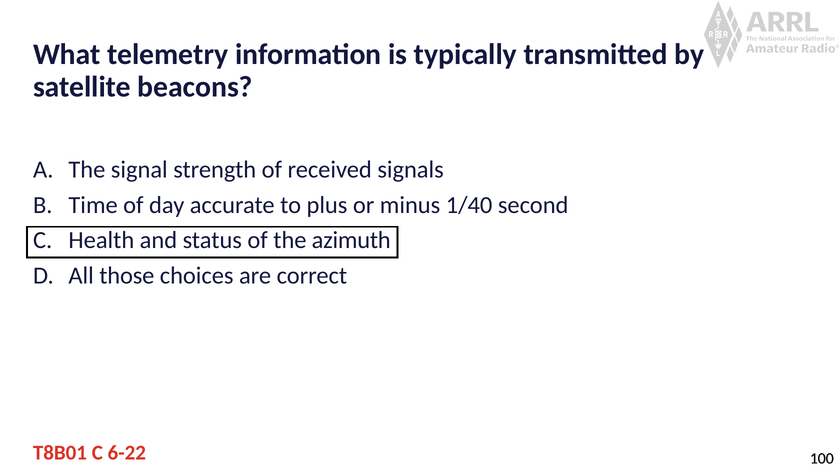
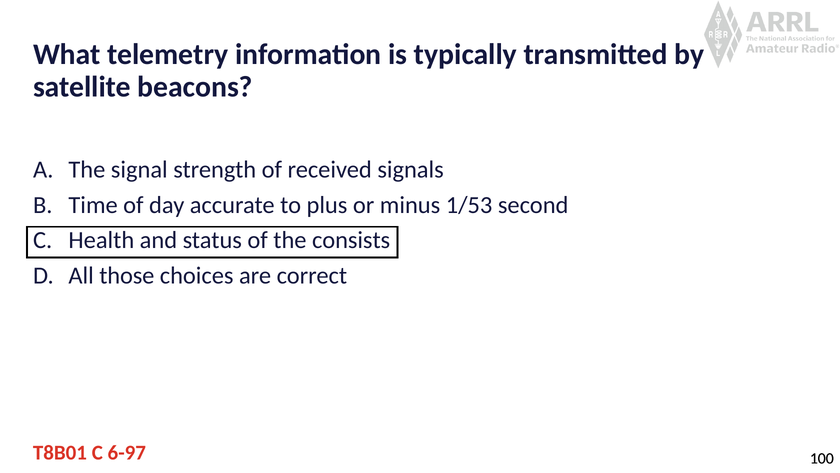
1/40: 1/40 -> 1/53
azimuth: azimuth -> consists
6-22: 6-22 -> 6-97
